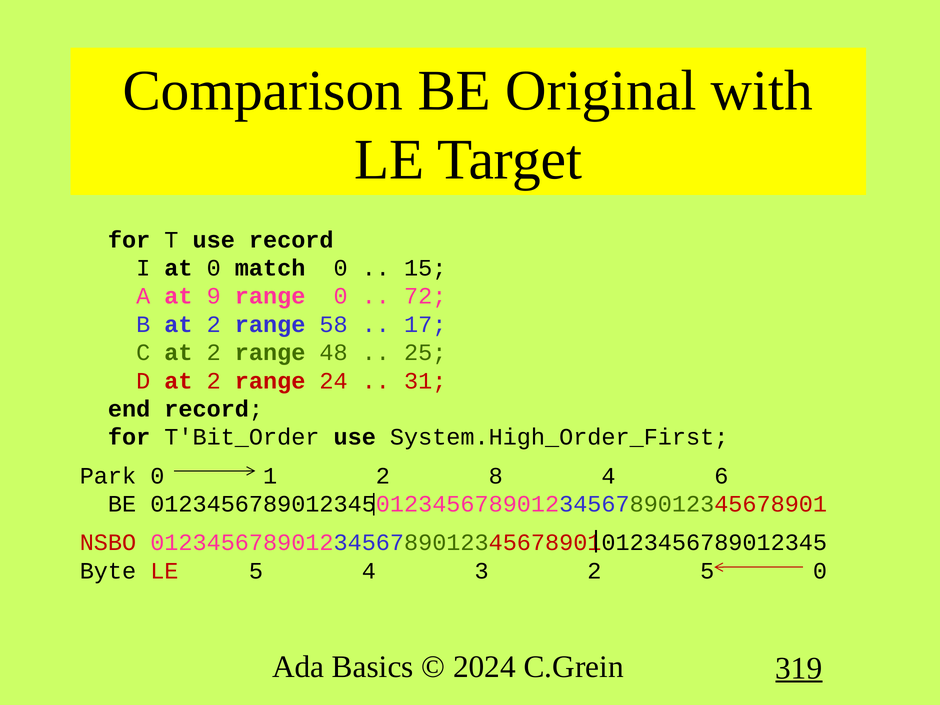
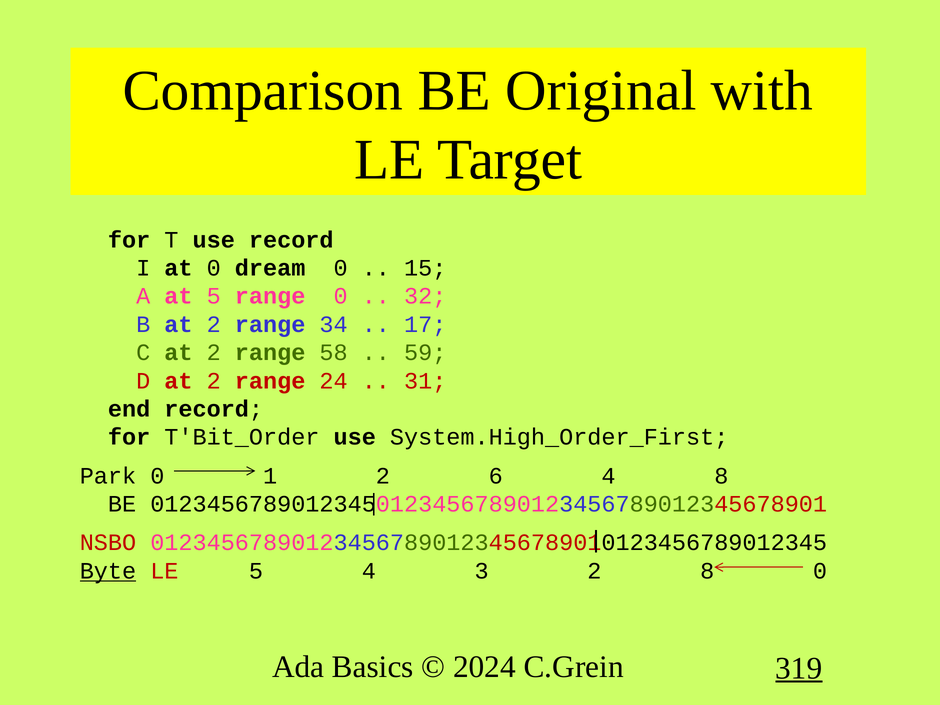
match: match -> dream
at 9: 9 -> 5
72: 72 -> 32
58: 58 -> 34
48: 48 -> 58
25: 25 -> 59
8: 8 -> 6
4 6: 6 -> 8
Byte underline: none -> present
2 5: 5 -> 8
